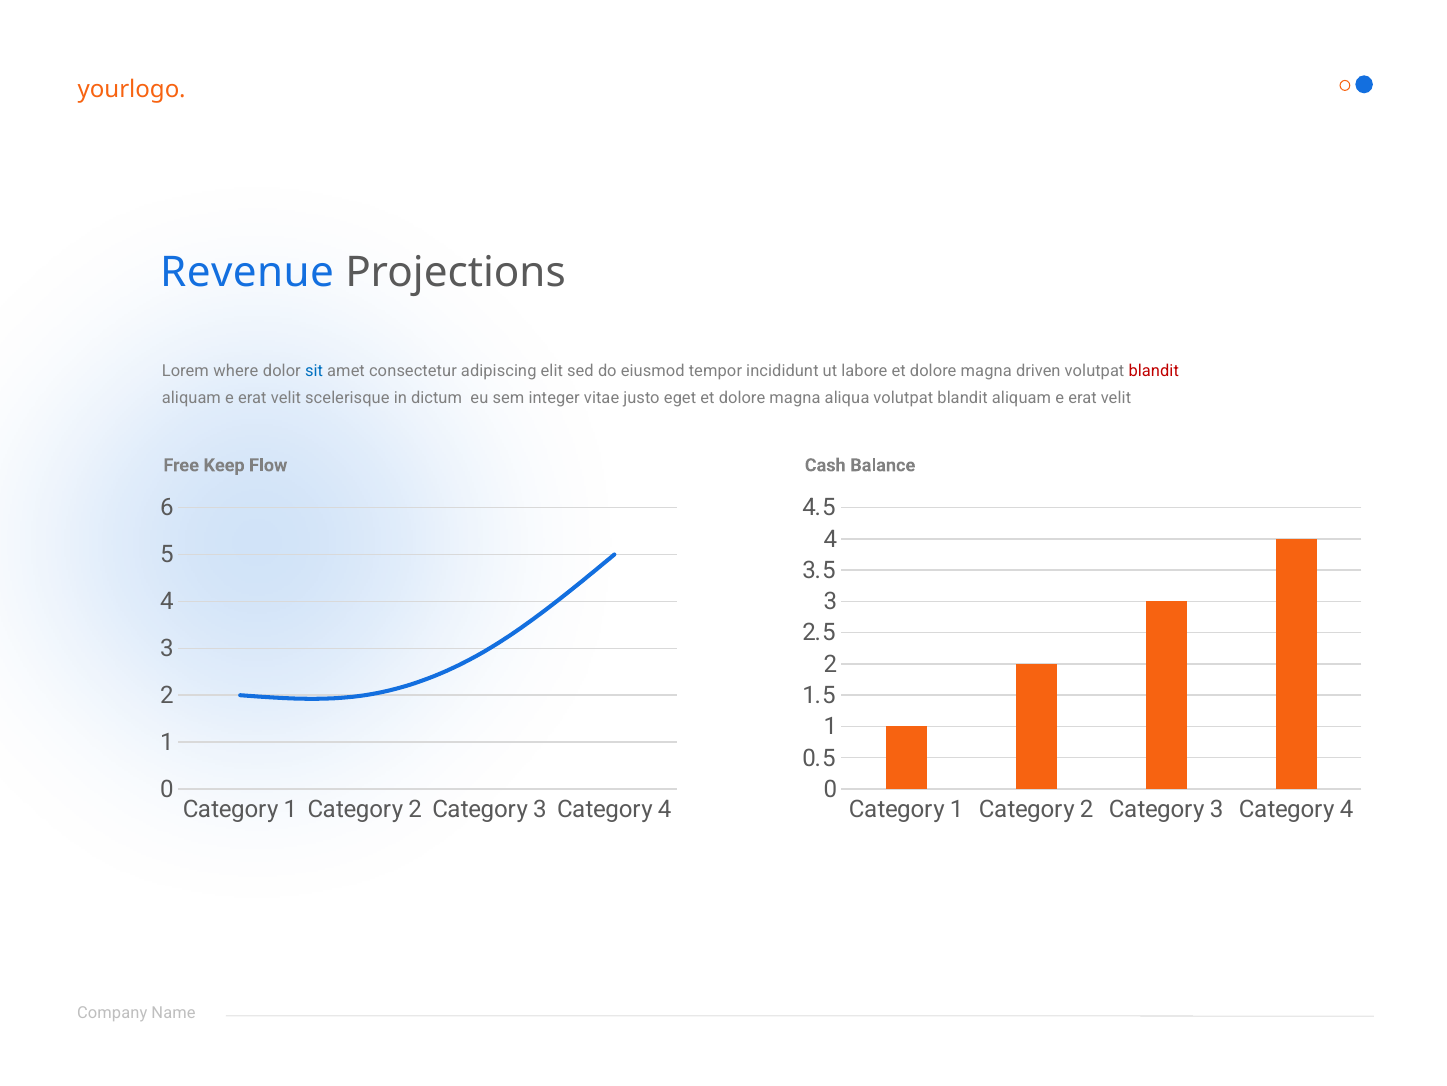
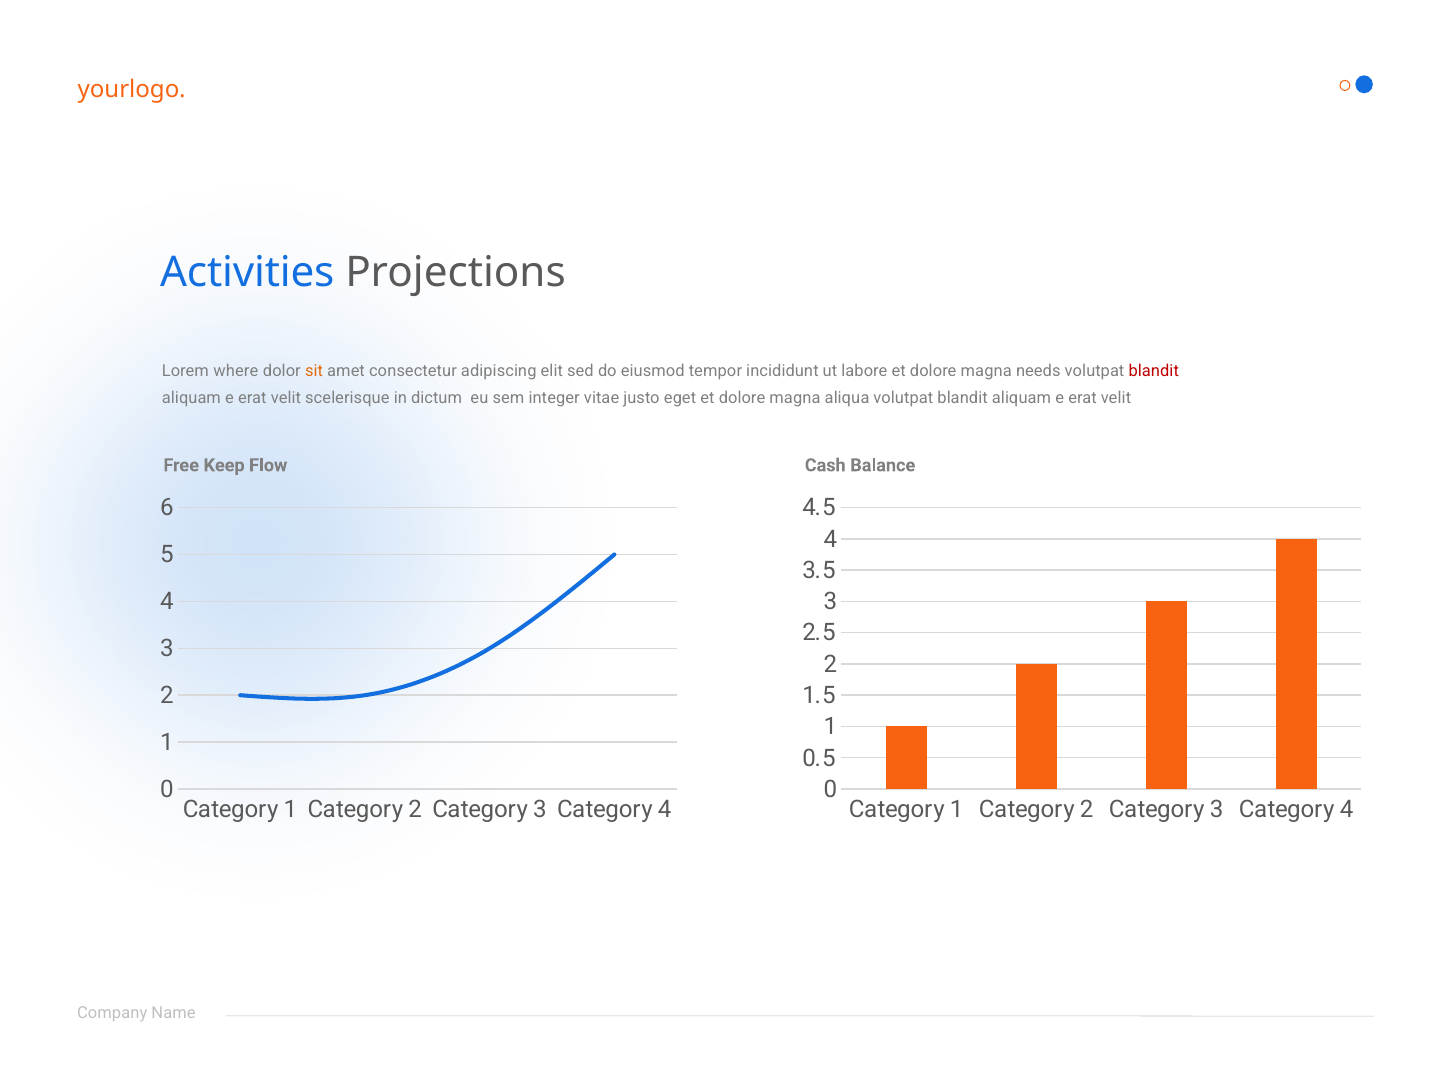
Revenue: Revenue -> Activities
sit colour: blue -> orange
driven: driven -> needs
